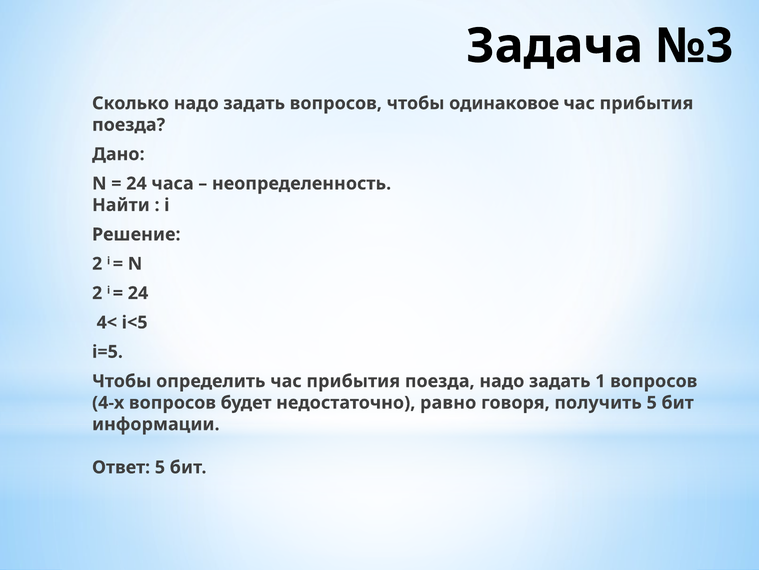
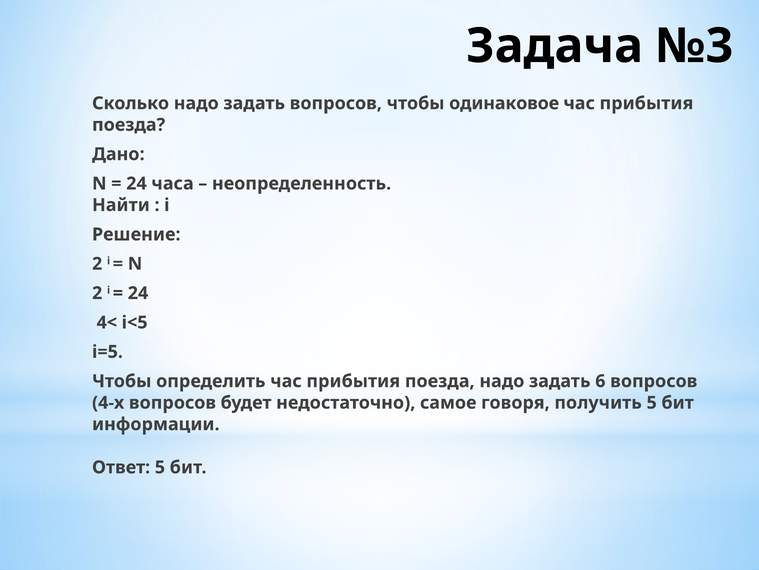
1: 1 -> 6
равно: равно -> самое
